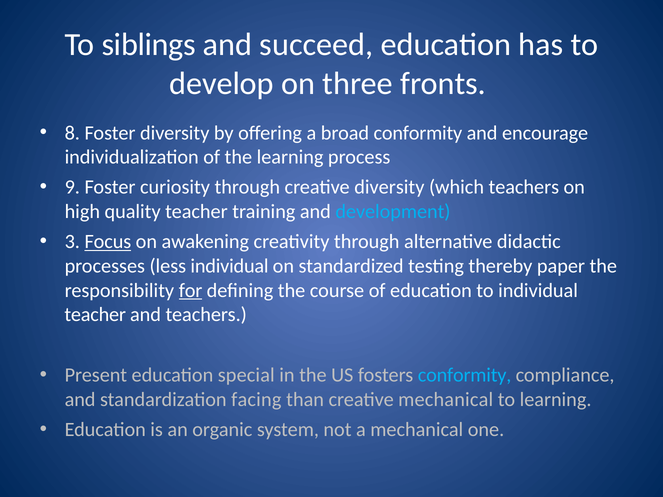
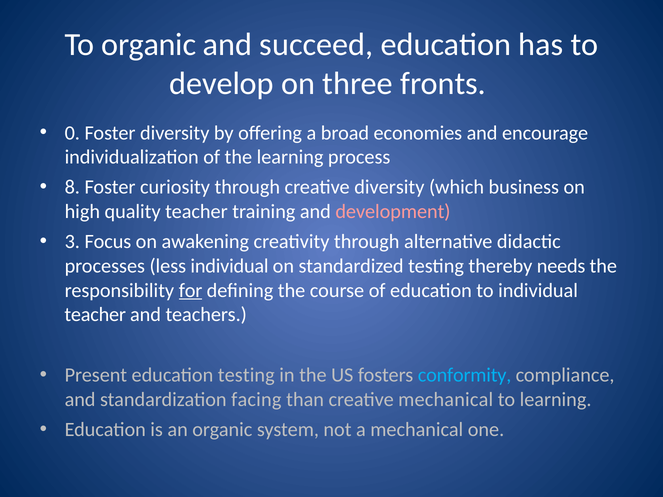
To siblings: siblings -> organic
8: 8 -> 0
broad conformity: conformity -> economies
9: 9 -> 8
which teachers: teachers -> business
development colour: light blue -> pink
Focus underline: present -> none
paper: paper -> needs
education special: special -> testing
